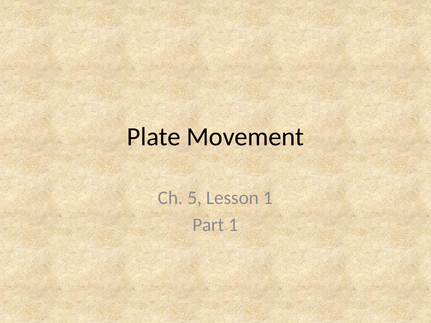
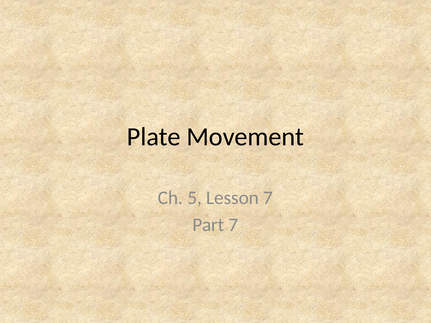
Lesson 1: 1 -> 7
Part 1: 1 -> 7
